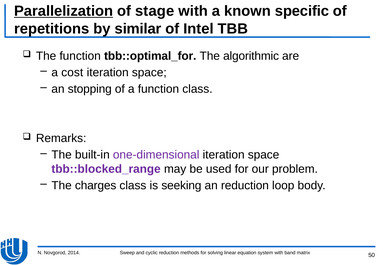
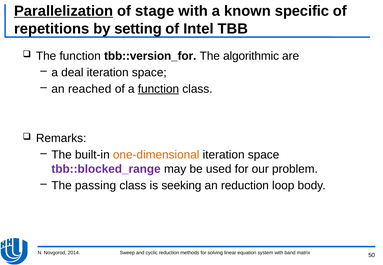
similar: similar -> setting
tbb::optimal_for: tbb::optimal_for -> tbb::version_for
cost: cost -> deal
stopping: stopping -> reached
function at (158, 89) underline: none -> present
one-dimensional colour: purple -> orange
charges: charges -> passing
